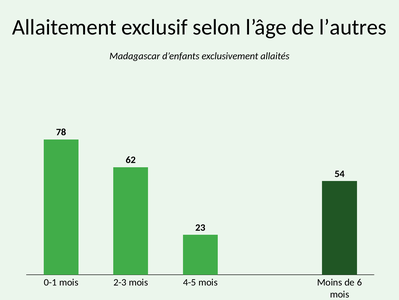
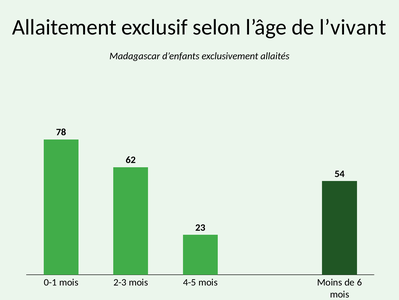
l’autres: l’autres -> l’vivant
